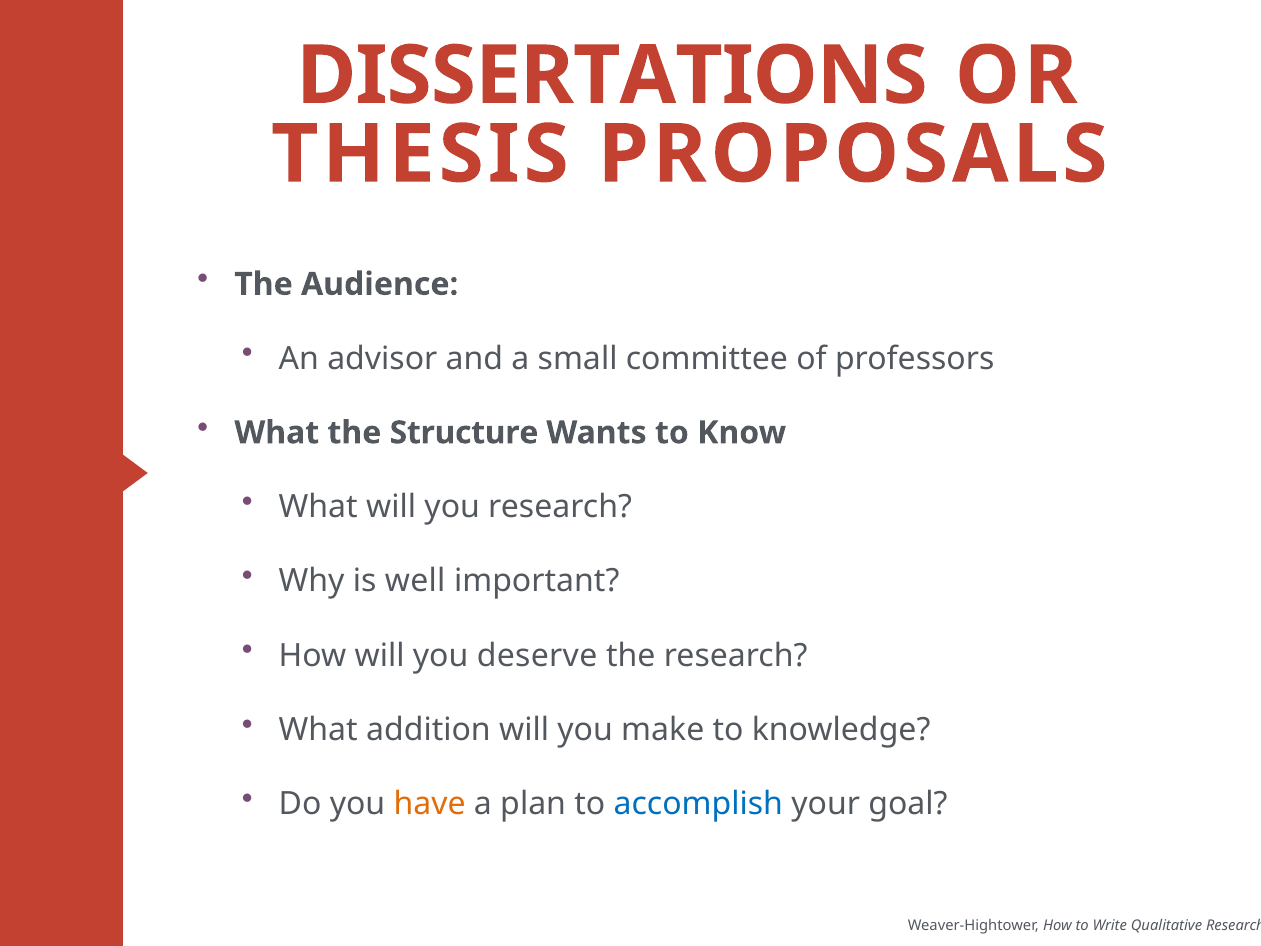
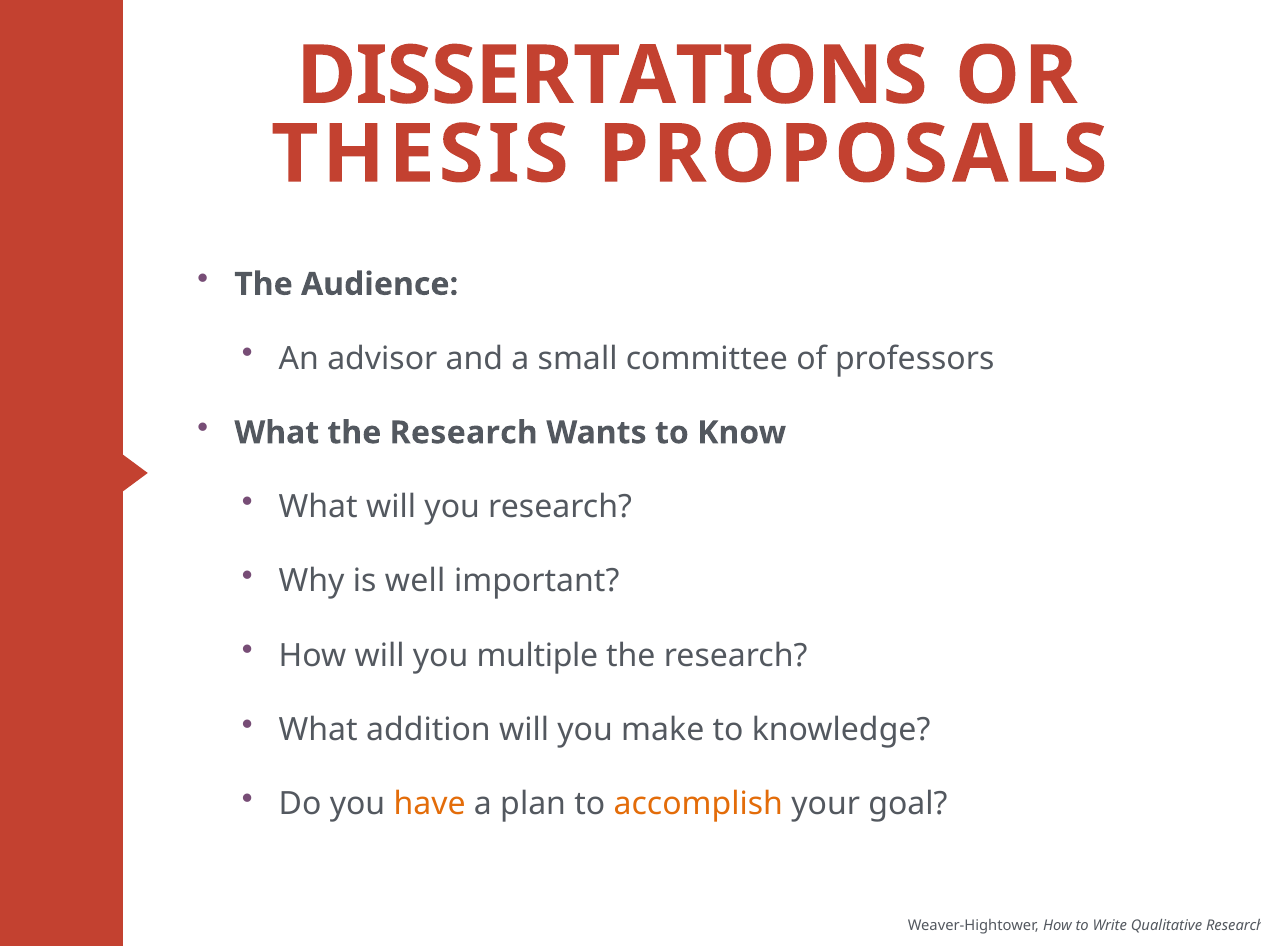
What the Structure: Structure -> Research
deserve: deserve -> multiple
accomplish colour: blue -> orange
